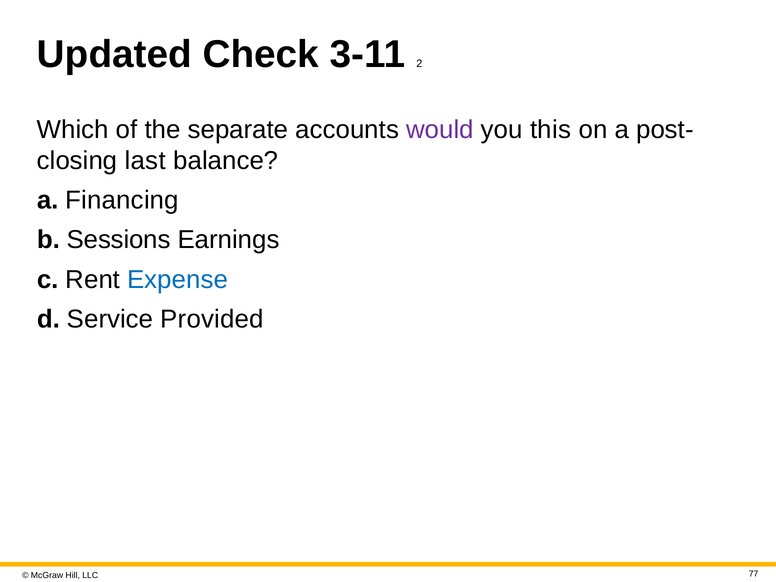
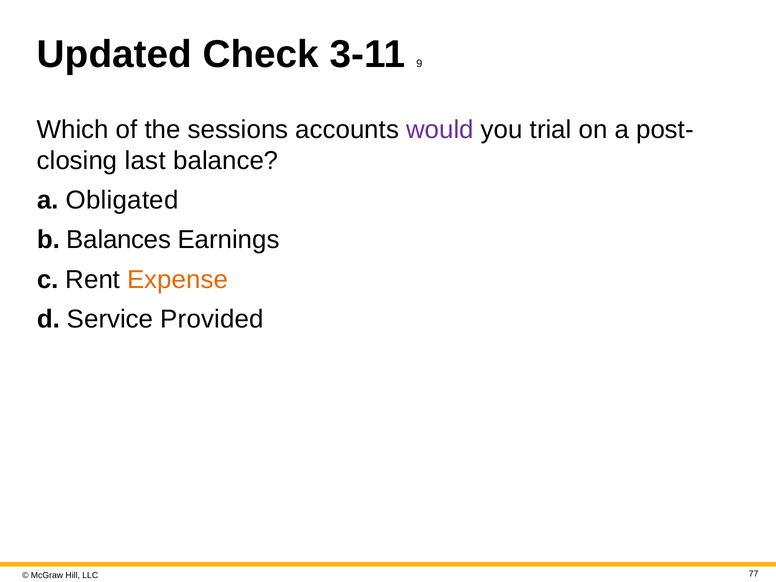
2: 2 -> 9
separate: separate -> sessions
this: this -> trial
Financing: Financing -> Obligated
Sessions: Sessions -> Balances
Expense colour: blue -> orange
